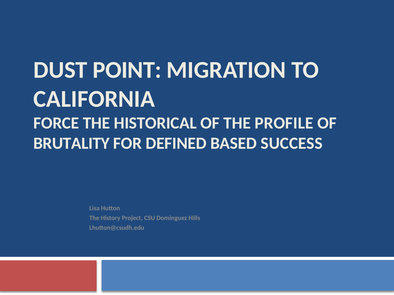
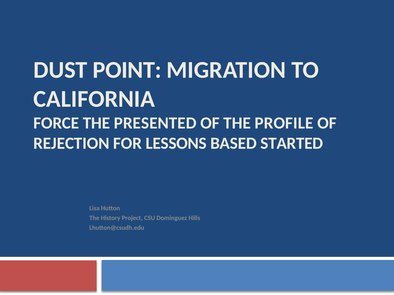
HISTORICAL: HISTORICAL -> PRESENTED
BRUTALITY: BRUTALITY -> REJECTION
DEFINED: DEFINED -> LESSONS
SUCCESS: SUCCESS -> STARTED
